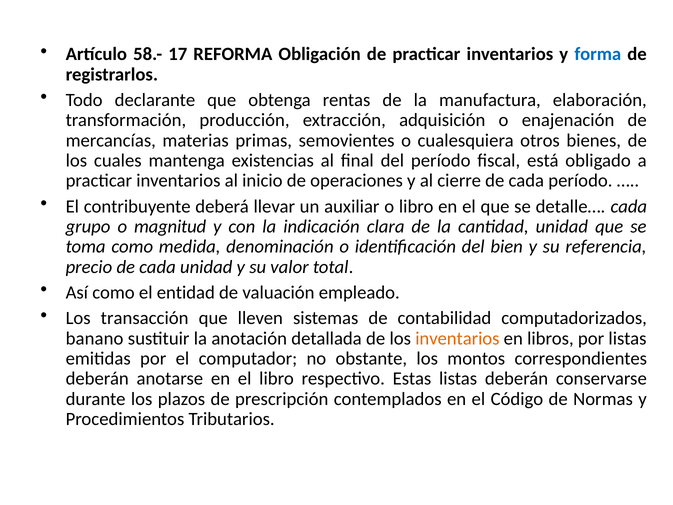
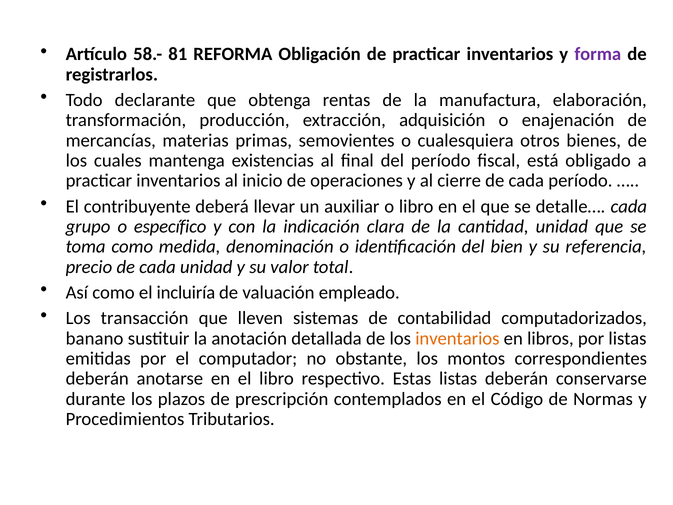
17: 17 -> 81
forma colour: blue -> purple
magnitud: magnitud -> específico
entidad: entidad -> incluiría
